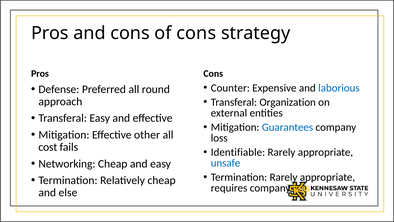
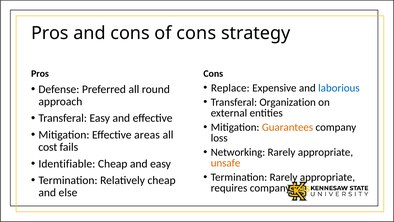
Counter: Counter -> Replace
Guarantees colour: blue -> orange
other: other -> areas
Identifiable: Identifiable -> Networking
Networking: Networking -> Identifiable
unsafe colour: blue -> orange
